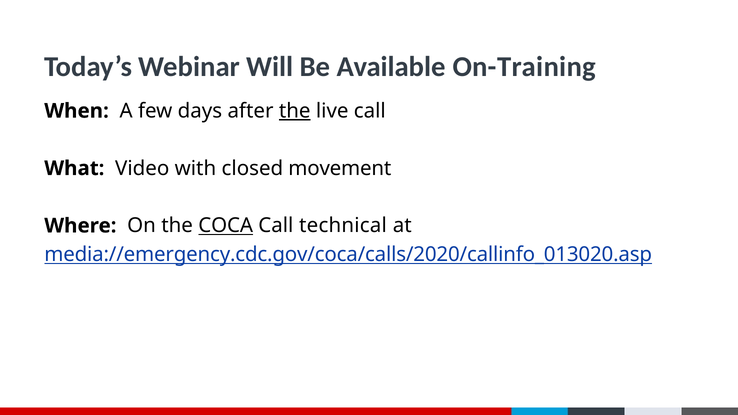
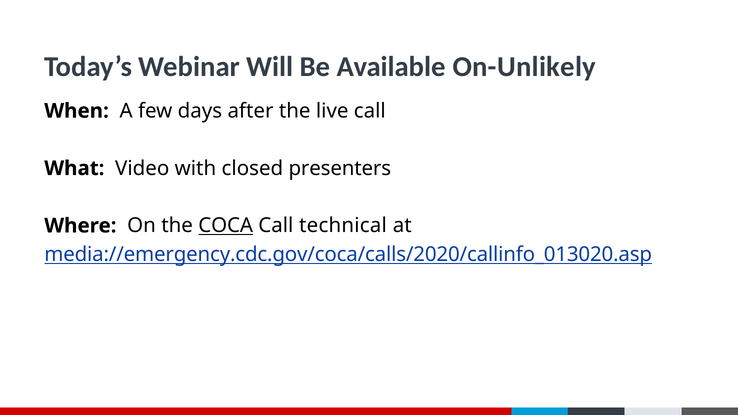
On-Training: On-Training -> On-Unlikely
the at (295, 111) underline: present -> none
movement: movement -> presenters
